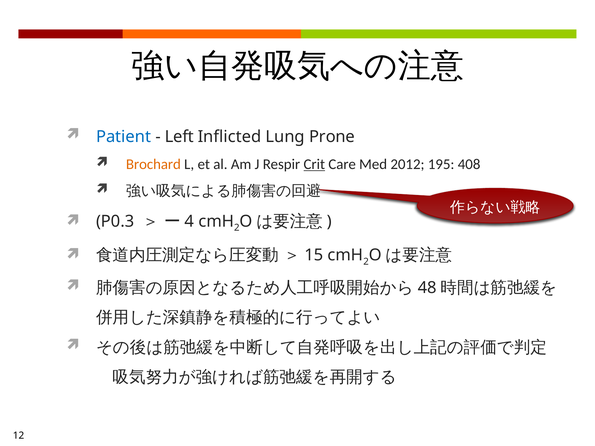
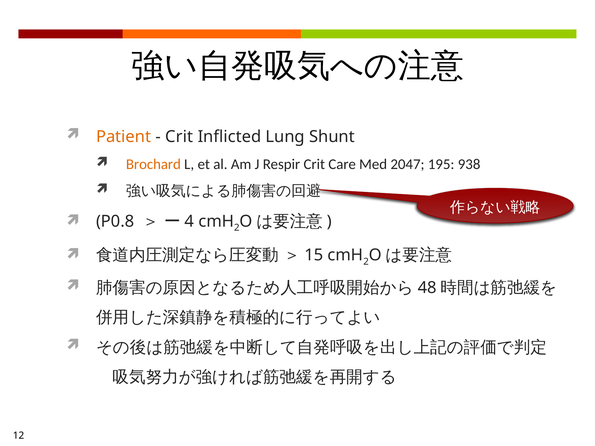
Patient colour: blue -> orange
Left at (179, 137): Left -> Crit
Prone: Prone -> Shunt
Crit at (314, 164) underline: present -> none
2012: 2012 -> 2047
408: 408 -> 938
P0.3: P0.3 -> P0.8
